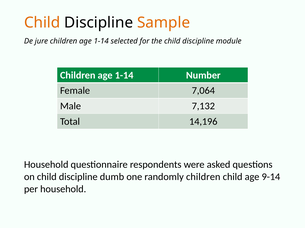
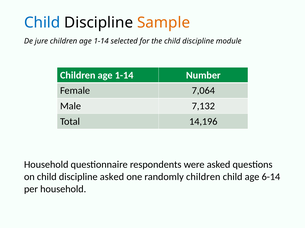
Child at (42, 23) colour: orange -> blue
discipline dumb: dumb -> asked
9-14: 9-14 -> 6-14
